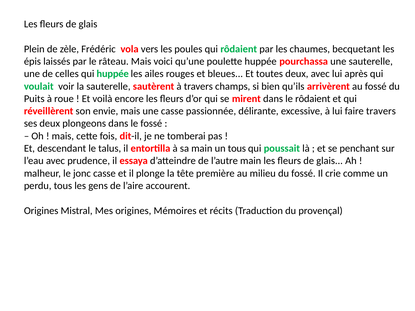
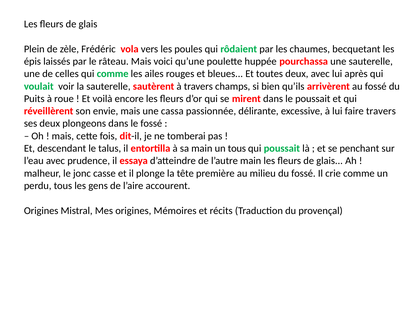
qui huppée: huppée -> comme
le rôdaient: rôdaient -> poussait
une casse: casse -> cassa
